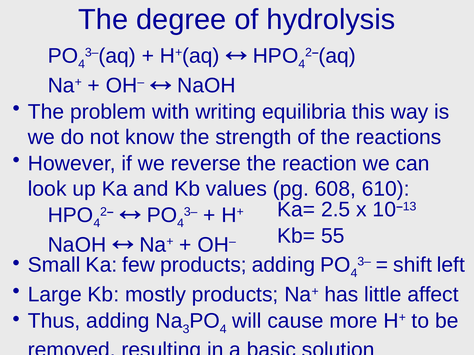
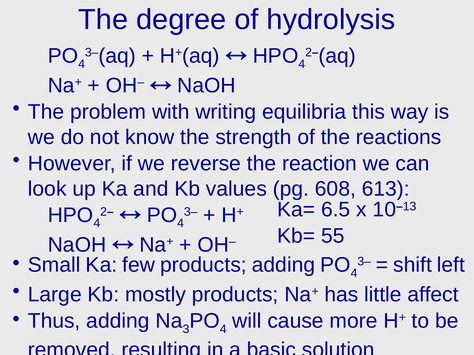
610: 610 -> 613
2.5: 2.5 -> 6.5
